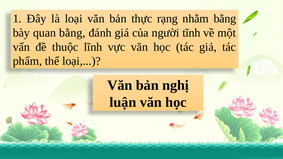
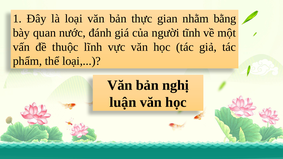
rạng: rạng -> gian
quan bằng: bằng -> nước
